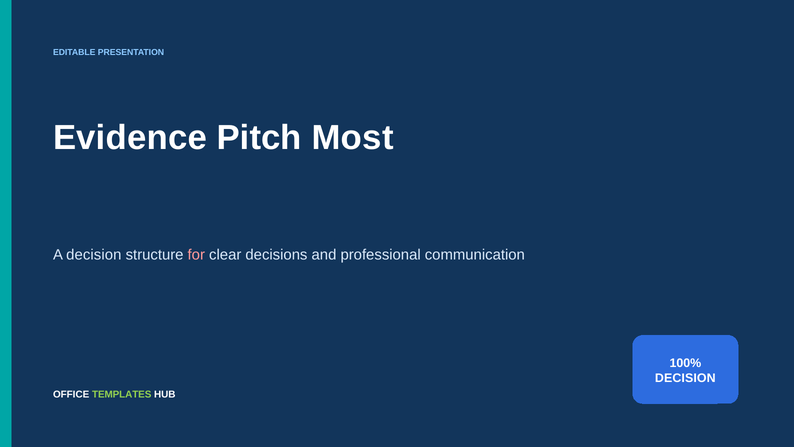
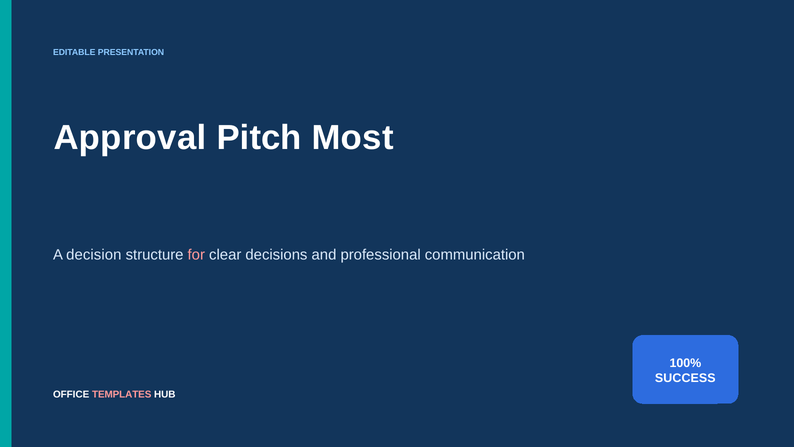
Evidence: Evidence -> Approval
DECISION at (685, 378): DECISION -> SUCCESS
TEMPLATES colour: light green -> pink
